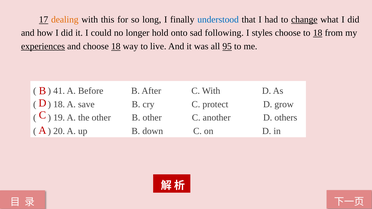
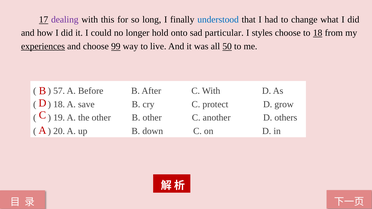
dealing colour: orange -> purple
change underline: present -> none
following: following -> particular
choose 18: 18 -> 99
95: 95 -> 50
41: 41 -> 57
